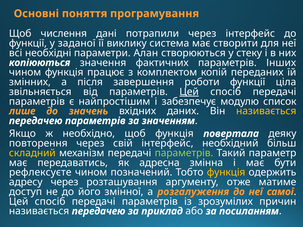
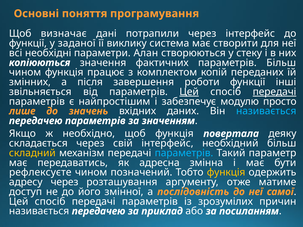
числення: числення -> визначає
параметрів Інших: Інших -> Більш
ціла: ціла -> інші
передачі at (274, 92) underline: none -> present
список: список -> просто
називається at (266, 111) colour: yellow -> light blue
повторення: повторення -> складається
параметрів at (184, 153) colour: light green -> light blue
розгалуження: розгалуження -> послідовність
